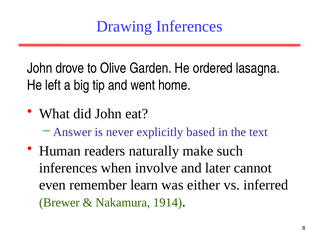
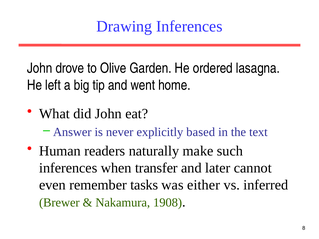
involve: involve -> transfer
learn: learn -> tasks
1914: 1914 -> 1908
